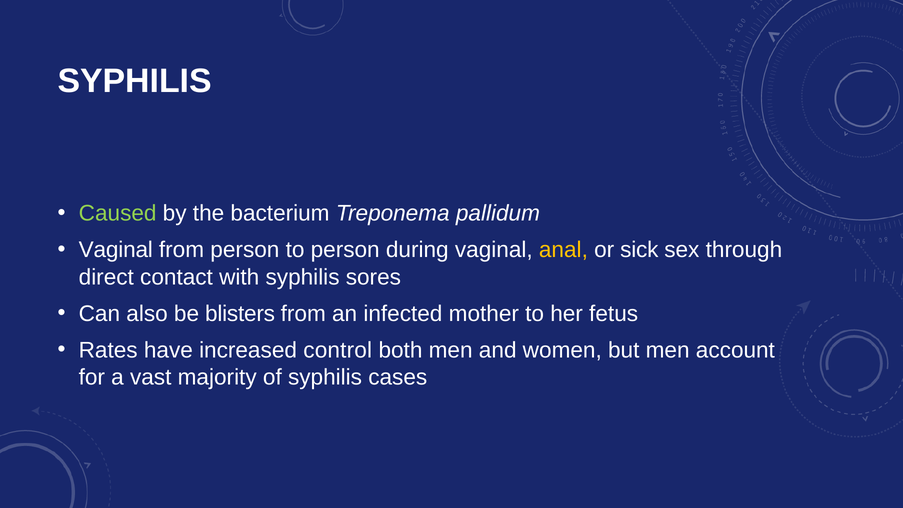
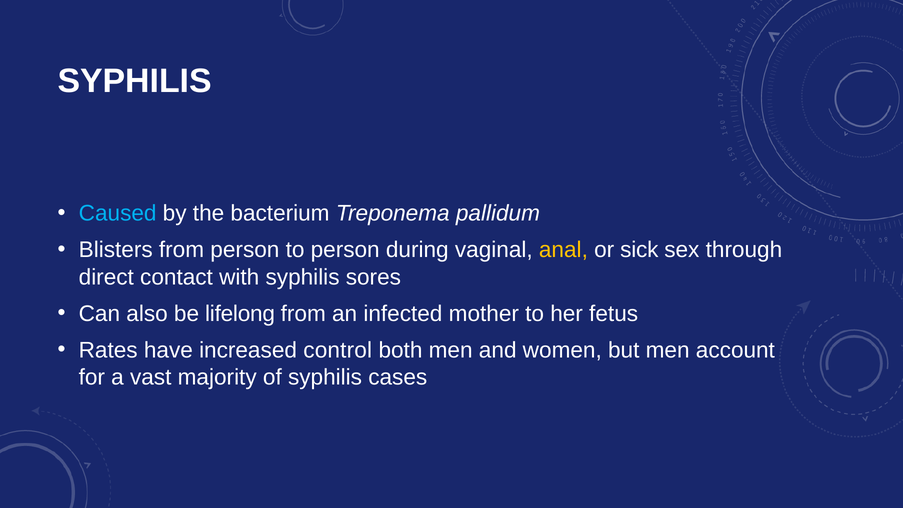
Caused colour: light green -> light blue
Vaginal at (116, 250): Vaginal -> Blisters
blisters: blisters -> lifelong
